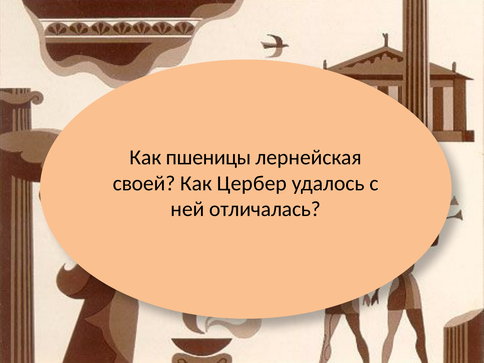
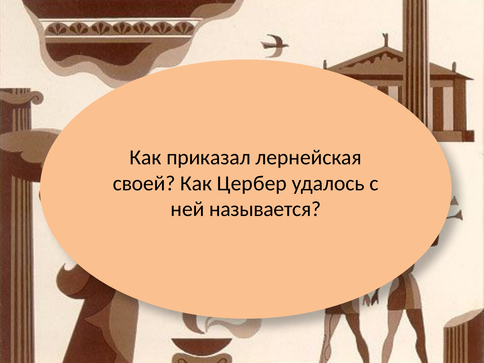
пшеницы: пшеницы -> приказал
отличалась: отличалась -> называется
